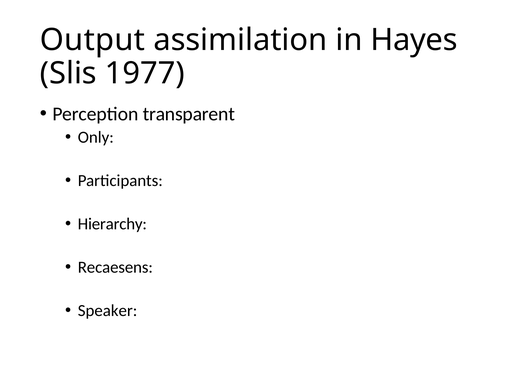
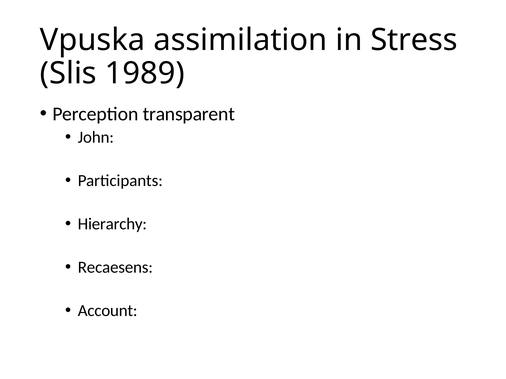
Output: Output -> Vpuska
Hayes: Hayes -> Stress
1977: 1977 -> 1989
Only: Only -> John
Speaker: Speaker -> Account
